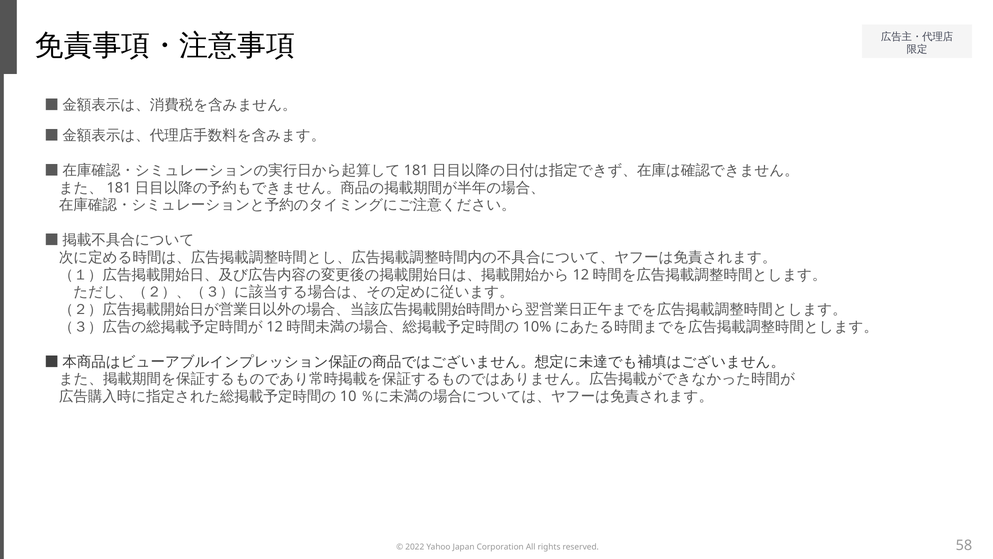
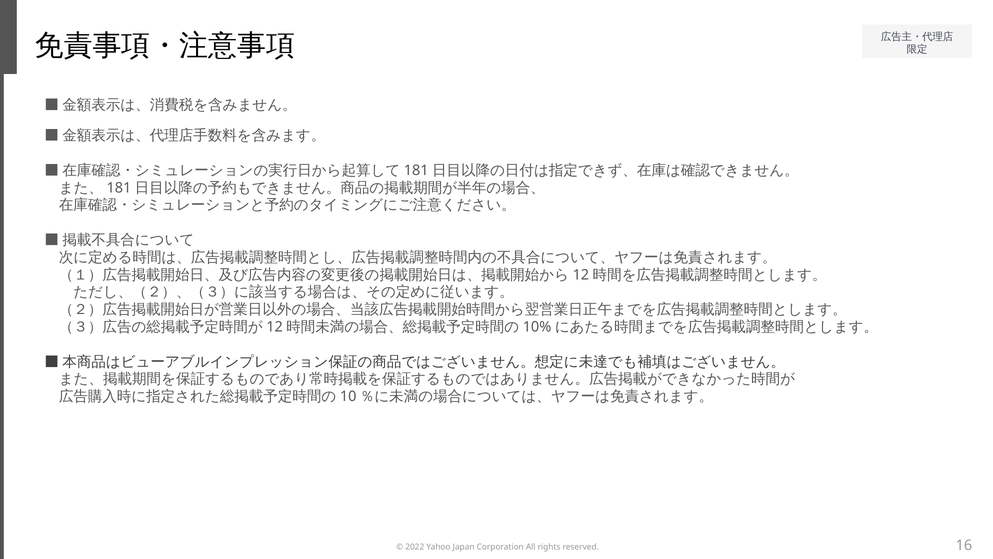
58: 58 -> 16
